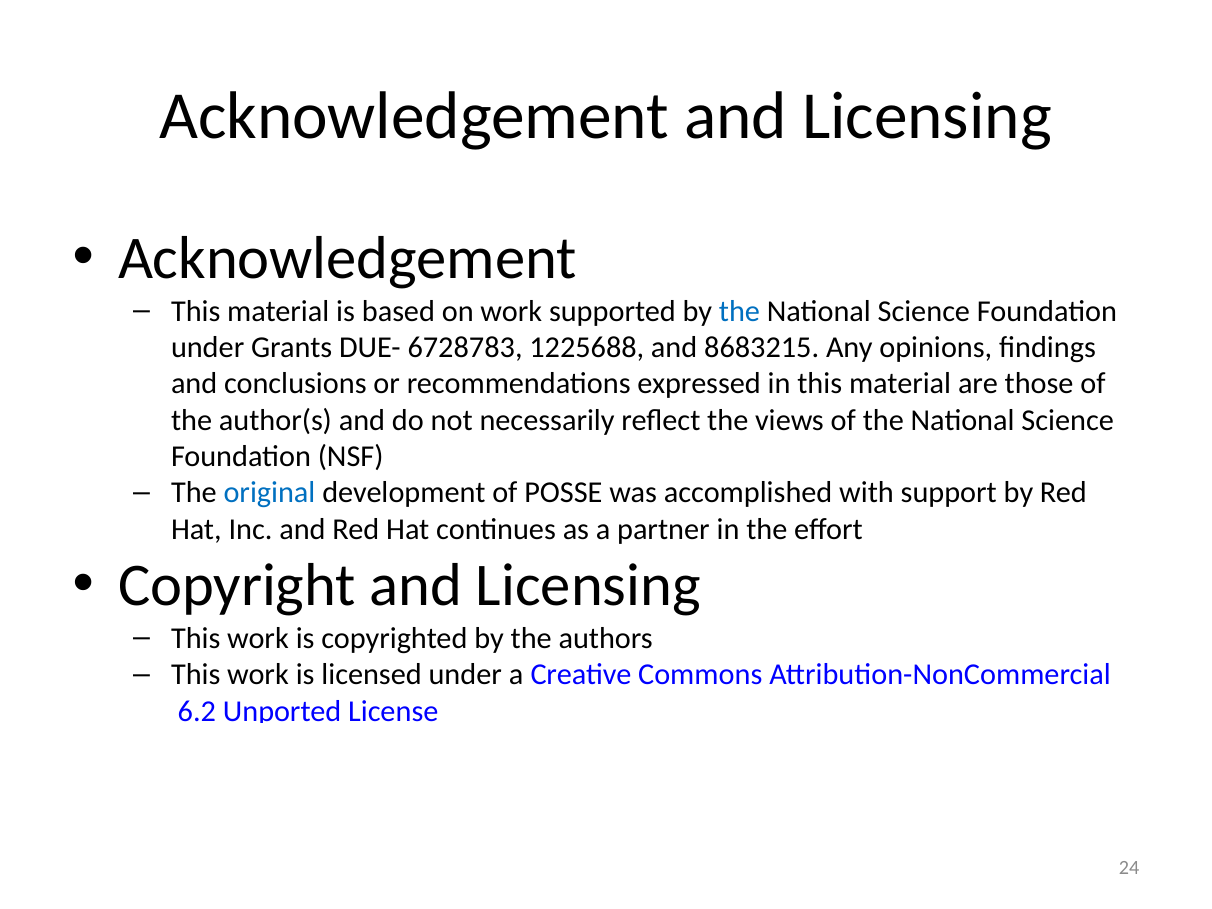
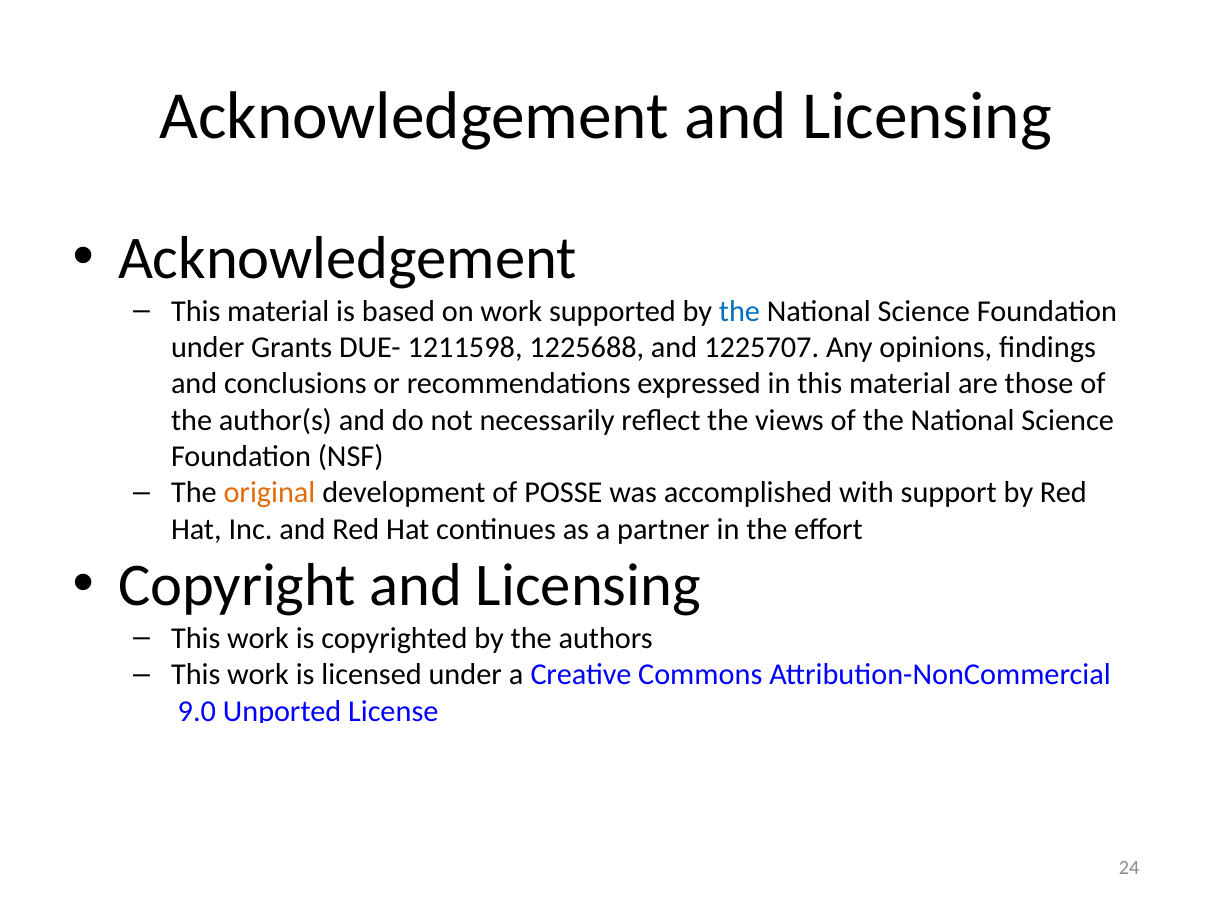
6728783: 6728783 -> 1211598
8683215: 8683215 -> 1225707
original colour: blue -> orange
6.2: 6.2 -> 9.0
